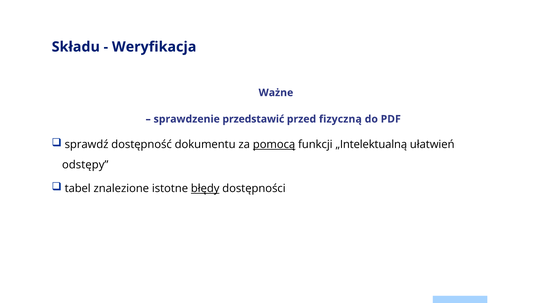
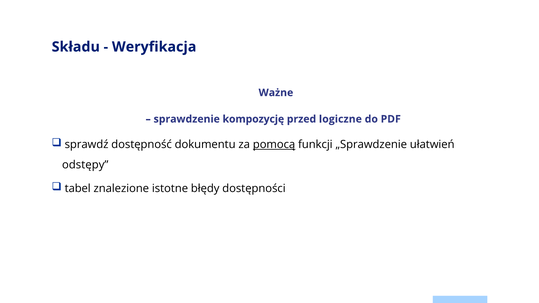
przedstawić: przedstawić -> kompozycję
fizyczną: fizyczną -> logiczne
„Intelektualną: „Intelektualną -> „Sprawdzenie
błędy underline: present -> none
